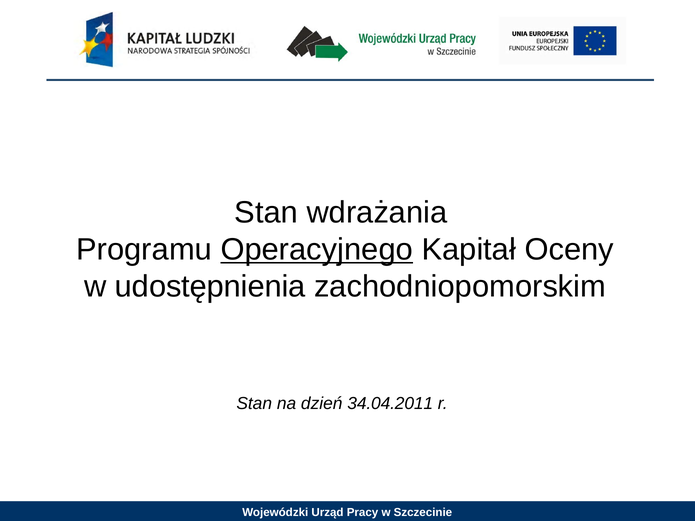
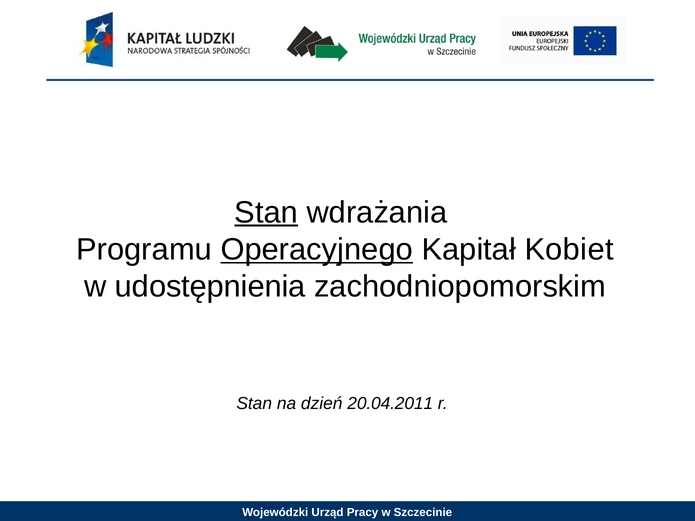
Stan at (266, 212) underline: none -> present
Oceny: Oceny -> Kobiet
34.04.2011: 34.04.2011 -> 20.04.2011
